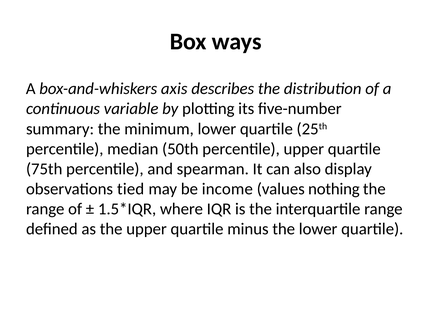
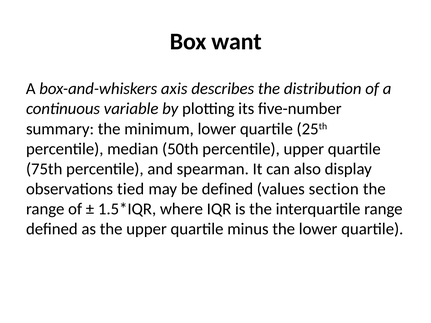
ways: ways -> want
be income: income -> defined
nothing: nothing -> section
